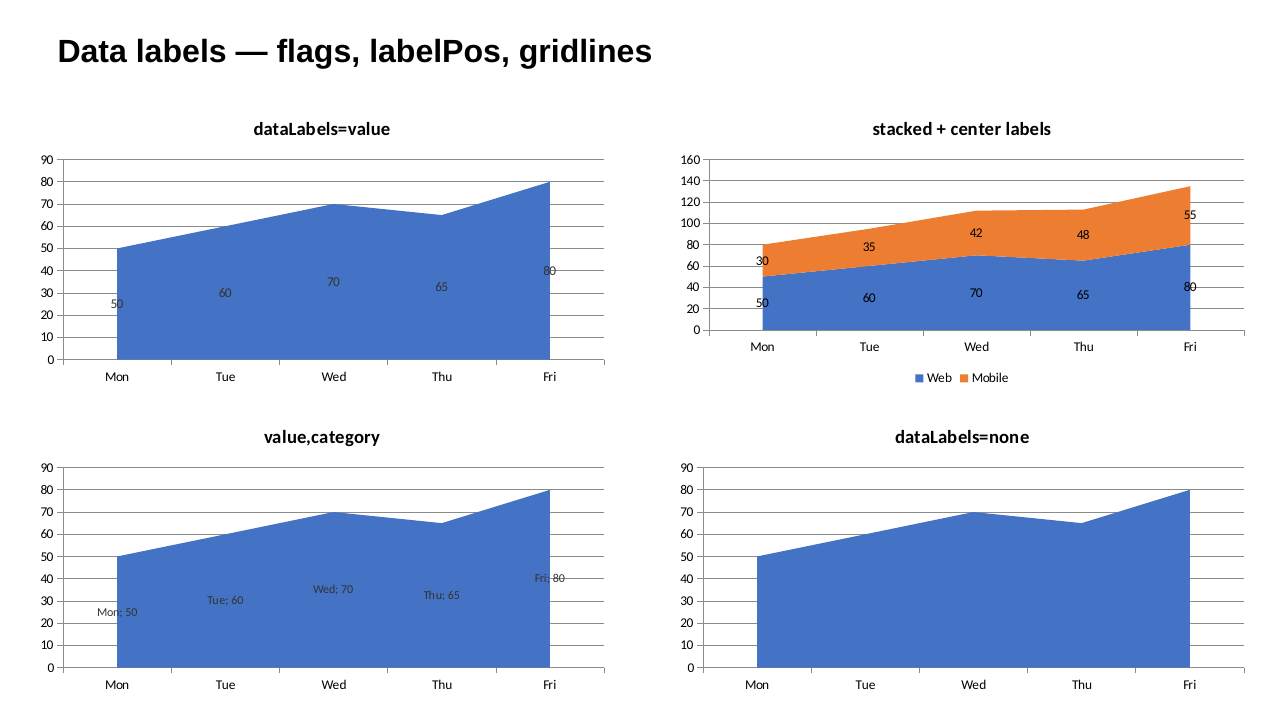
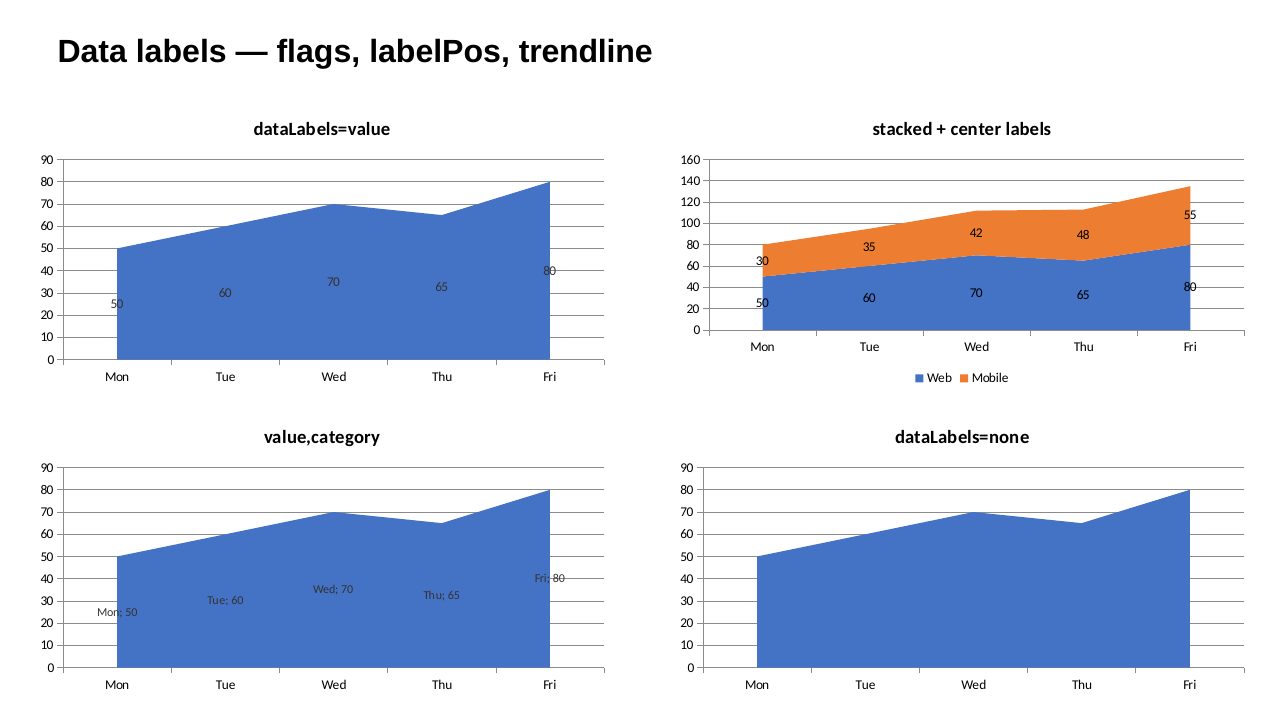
gridlines: gridlines -> trendline
